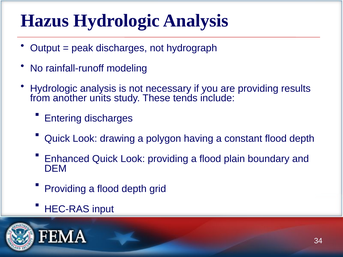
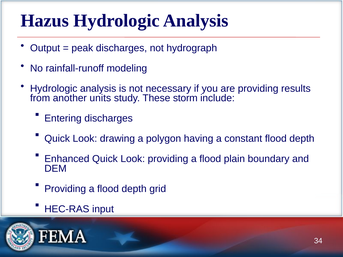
tends: tends -> storm
